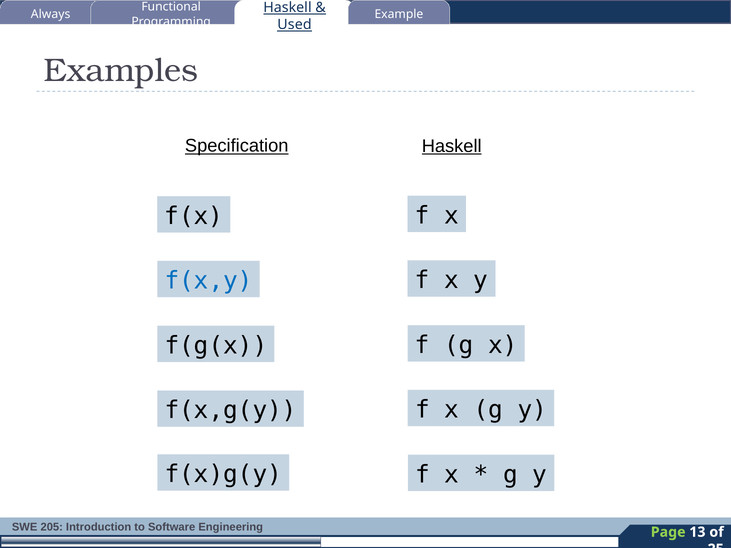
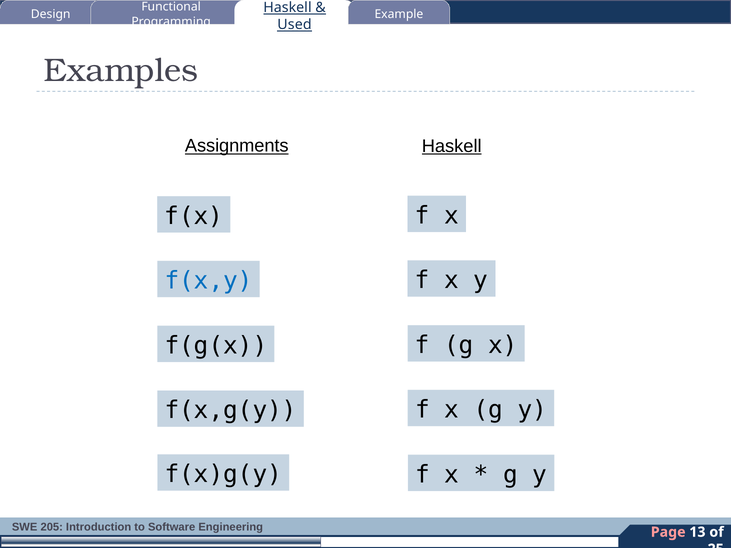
Always: Always -> Design
Specification: Specification -> Assignments
Page colour: light green -> pink
